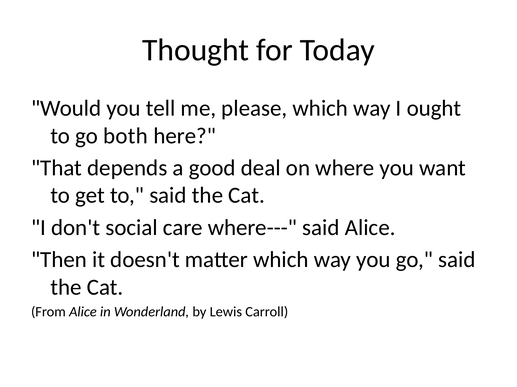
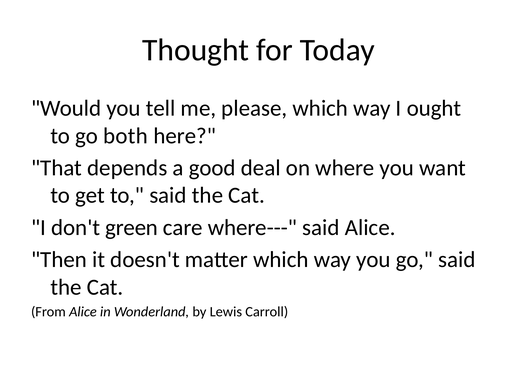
social: social -> green
